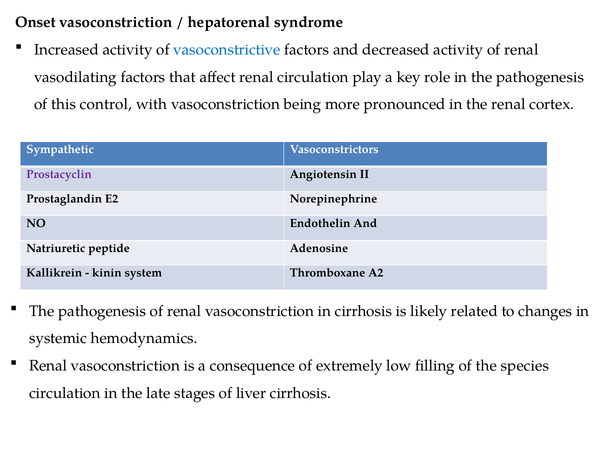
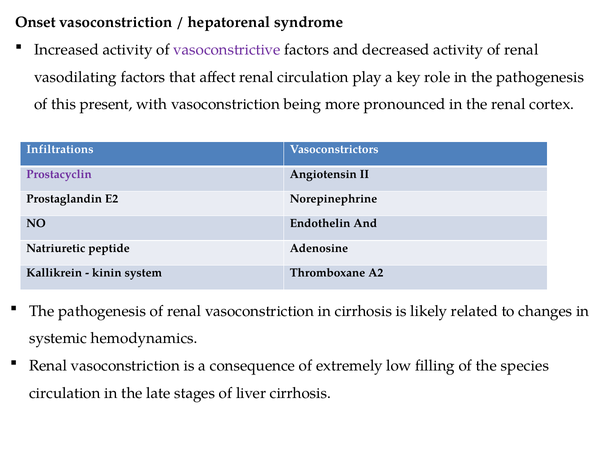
vasoconstrictive colour: blue -> purple
control: control -> present
Sympathetic: Sympathetic -> Infiltrations
